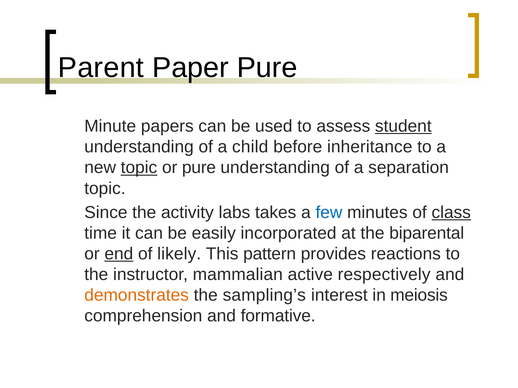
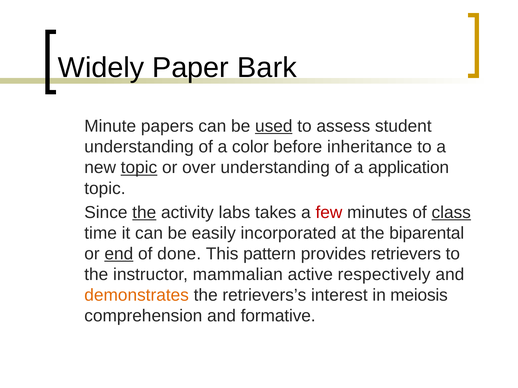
Parent: Parent -> Widely
Paper Pure: Pure -> Bark
used underline: none -> present
student underline: present -> none
child: child -> color
or pure: pure -> over
separation: separation -> application
the at (144, 213) underline: none -> present
few colour: blue -> red
likely: likely -> done
reactions: reactions -> retrievers
sampling’s: sampling’s -> retrievers’s
